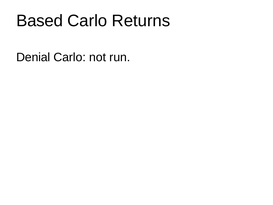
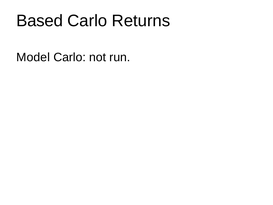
Denial: Denial -> Model
